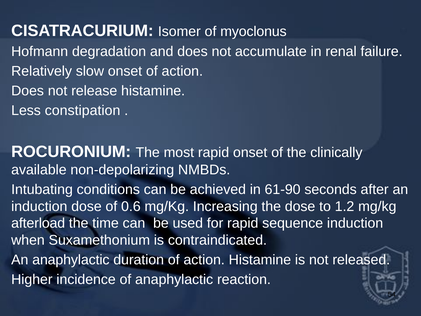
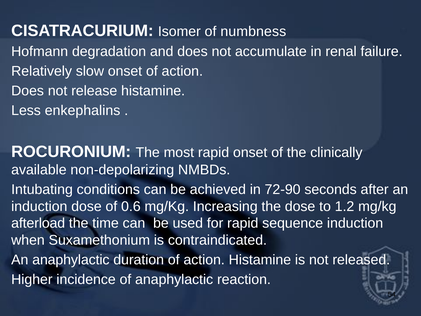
myoclonus: myoclonus -> numbness
constipation: constipation -> enkephalins
61-90: 61-90 -> 72-90
